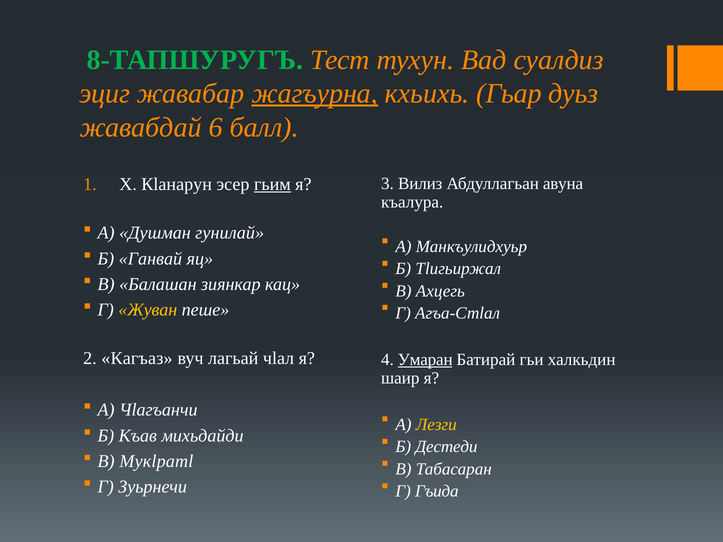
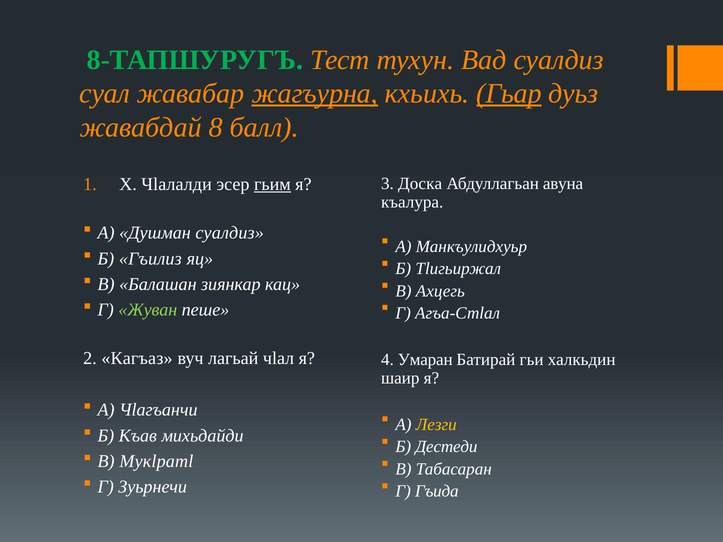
эциг: эциг -> суал
Гьар underline: none -> present
6: 6 -> 8
Вилиз: Вилиз -> Доска
Кlанарун: Кlанарун -> Чlалалди
Душман гунилай: гунилай -> суалдиз
Ганвай: Ганвай -> Гъилиз
Жуван colour: yellow -> light green
Умаран underline: present -> none
